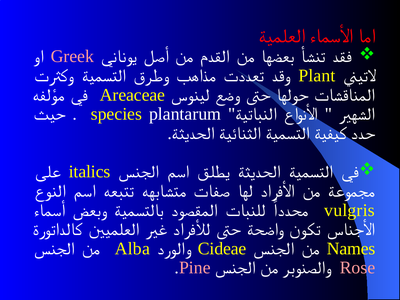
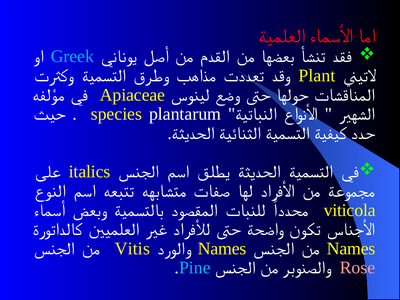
Greek colour: pink -> light blue
Areaceae: Areaceae -> Apiaceae
vulgris: vulgris -> viticola
Alba: Alba -> Vitis
Cideae at (222, 249): Cideae -> Names
Pine colour: pink -> light blue
